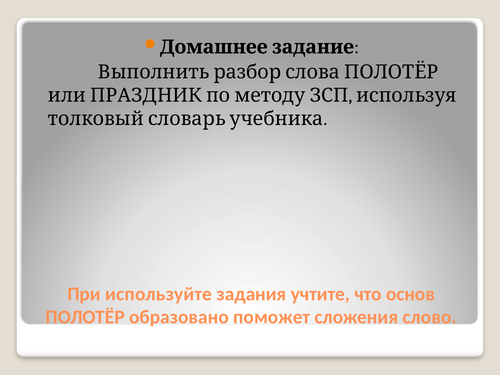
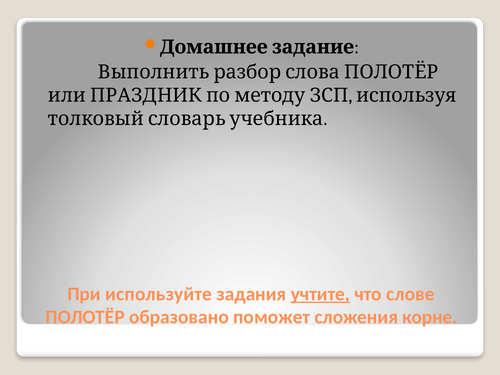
учтите underline: none -> present
основ: основ -> слове
слово: слово -> корне
